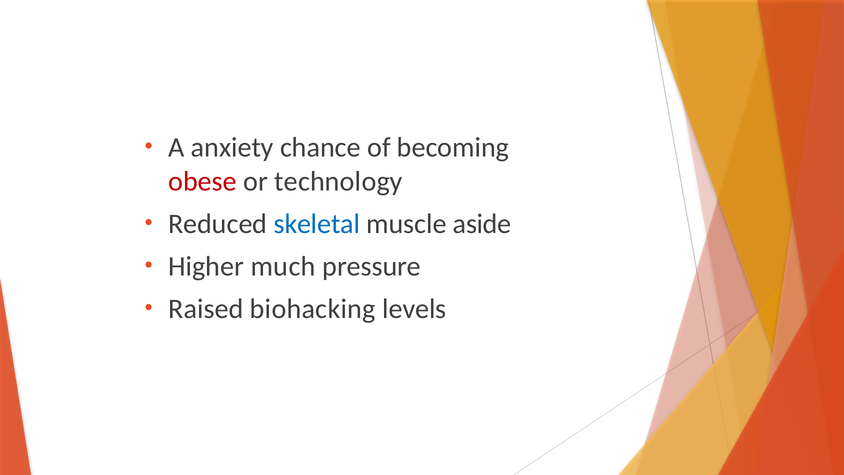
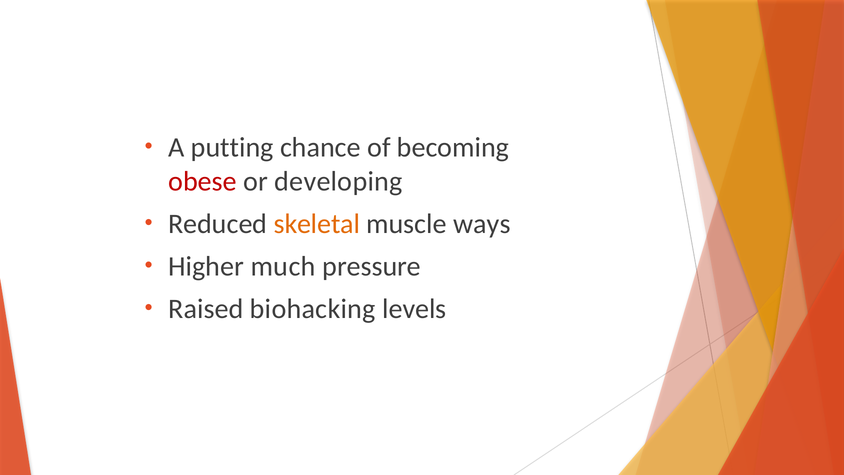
anxiety: anxiety -> putting
technology: technology -> developing
skeletal colour: blue -> orange
aside: aside -> ways
